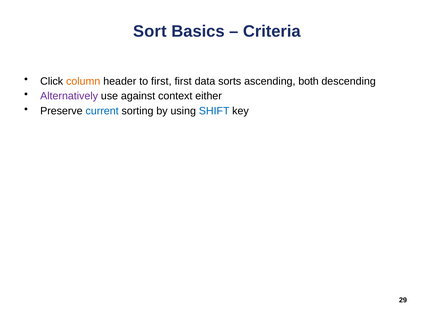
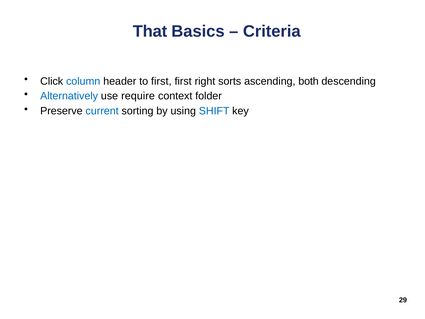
Sort: Sort -> That
column colour: orange -> blue
data: data -> right
Alternatively colour: purple -> blue
against: against -> require
either: either -> folder
